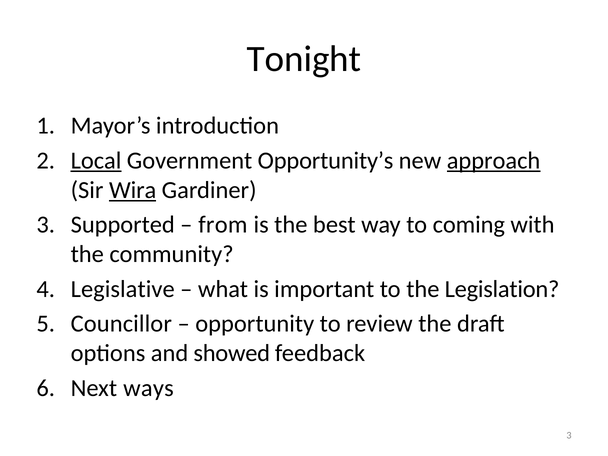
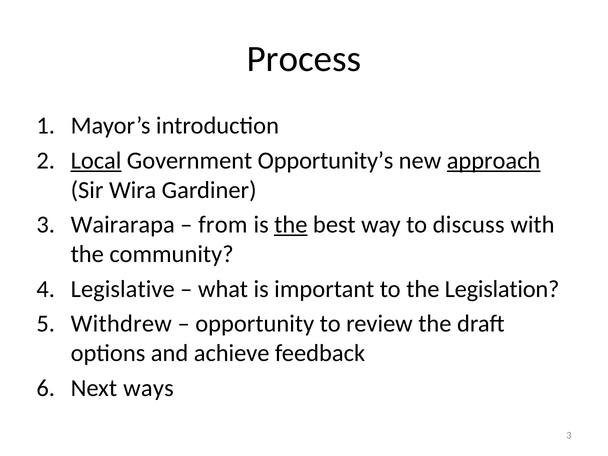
Tonight: Tonight -> Process
Wira underline: present -> none
Supported: Supported -> Wairarapa
the at (291, 225) underline: none -> present
coming: coming -> discuss
Councillor: Councillor -> Withdrew
showed: showed -> achieve
